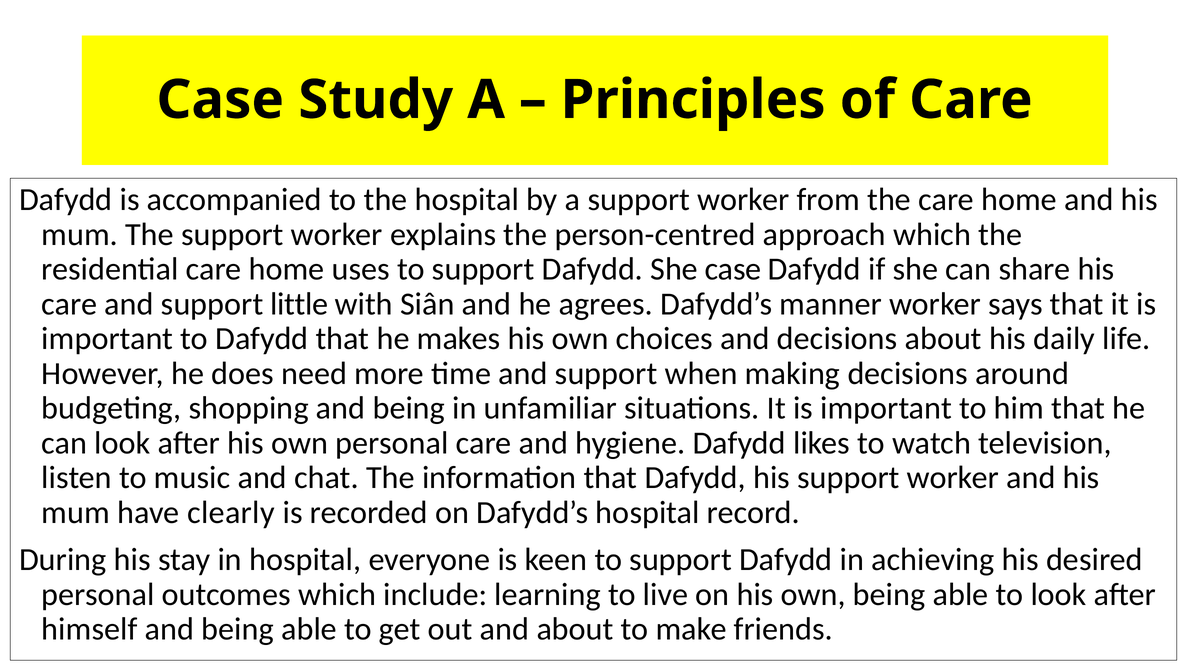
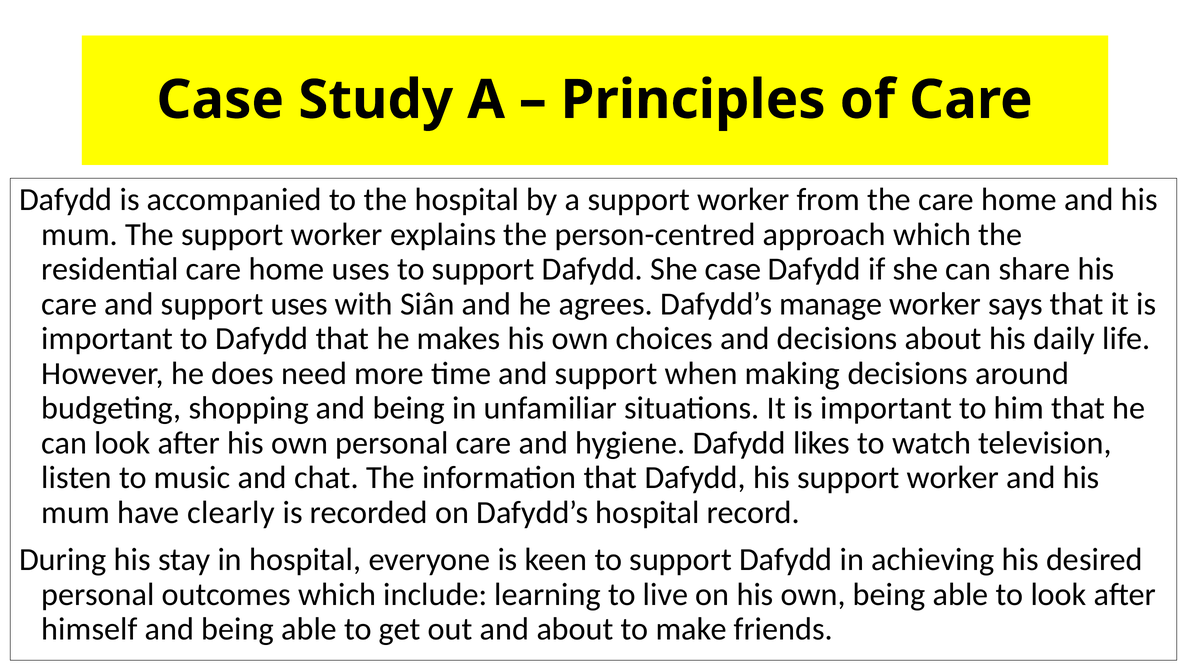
support little: little -> uses
manner: manner -> manage
